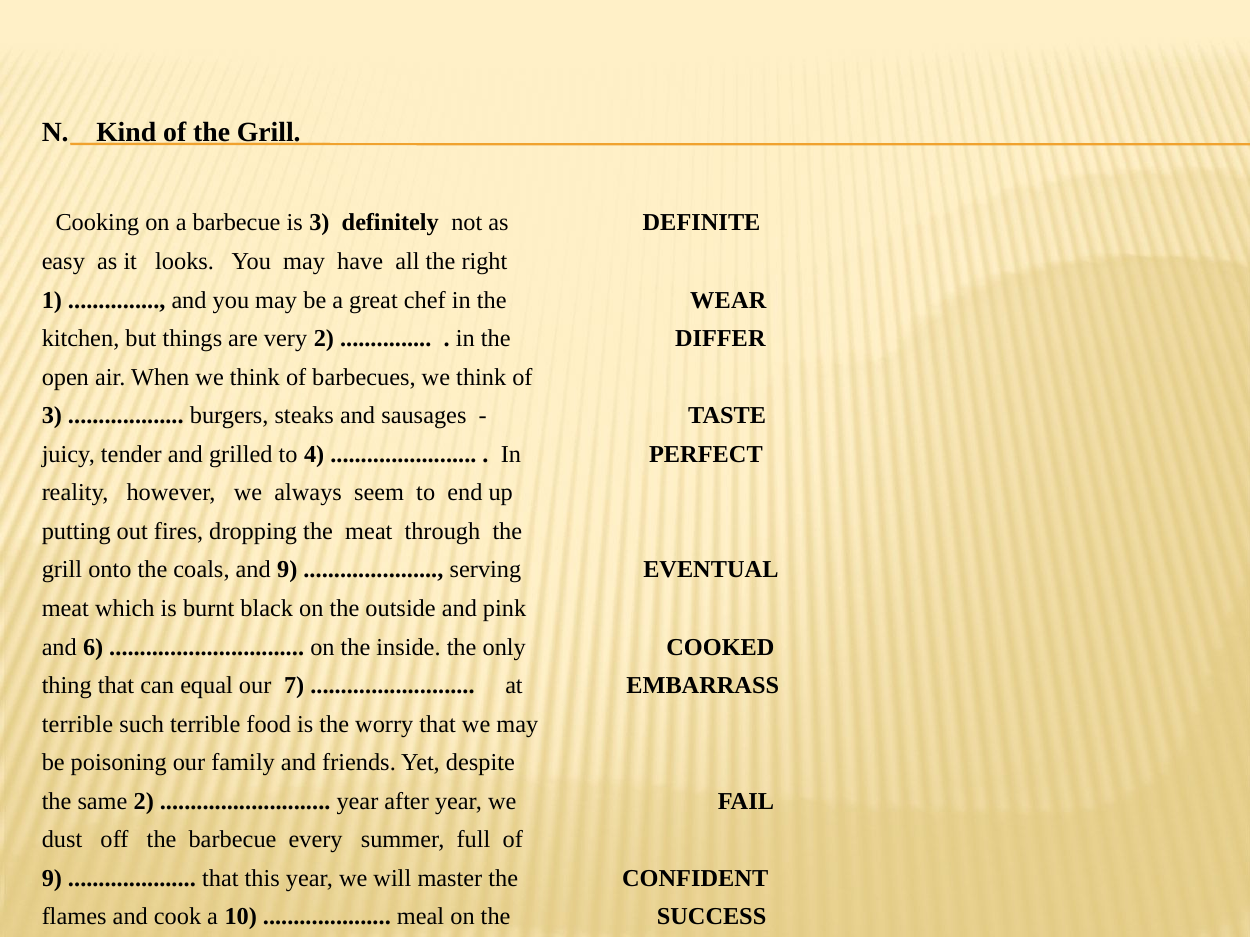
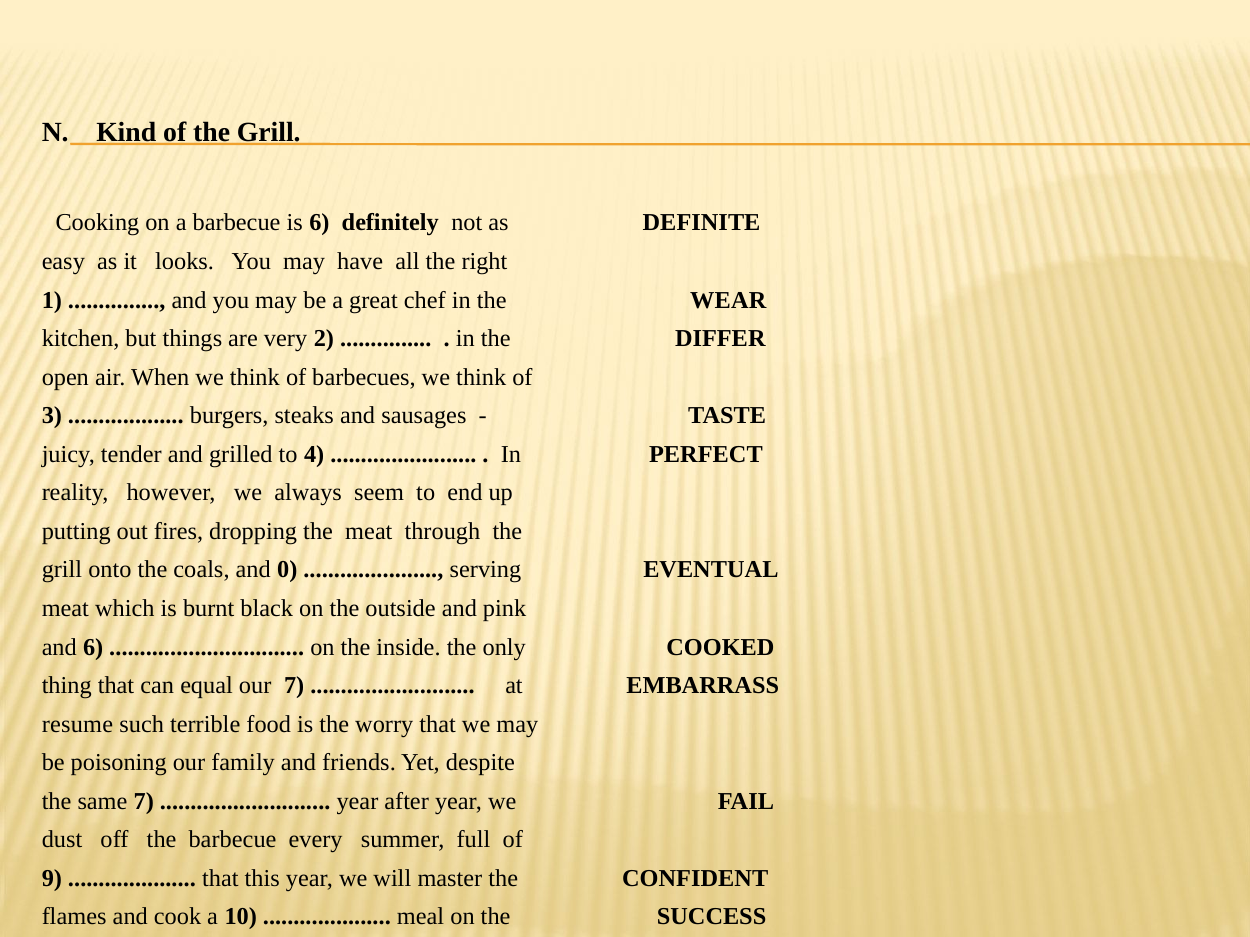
is 3: 3 -> 6
and 9: 9 -> 0
terrible at (77, 725): terrible -> resume
same 2: 2 -> 7
